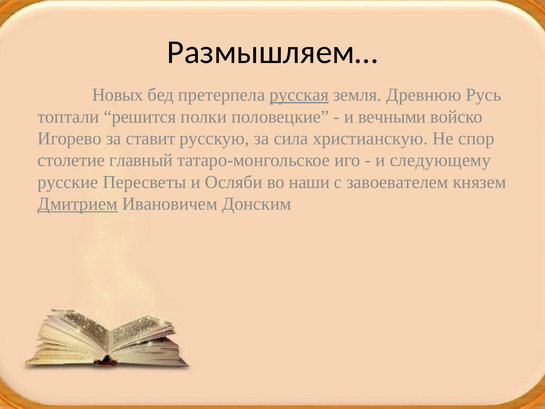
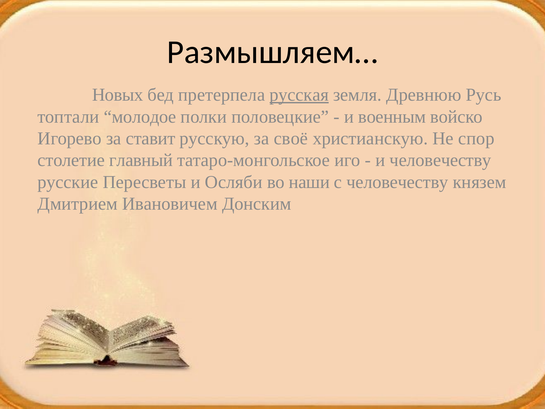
решится: решится -> молодое
вечными: вечными -> военным
сила: сила -> своё
и следующему: следующему -> человечеству
с завоевателем: завоевателем -> человечеству
Дмитрием underline: present -> none
